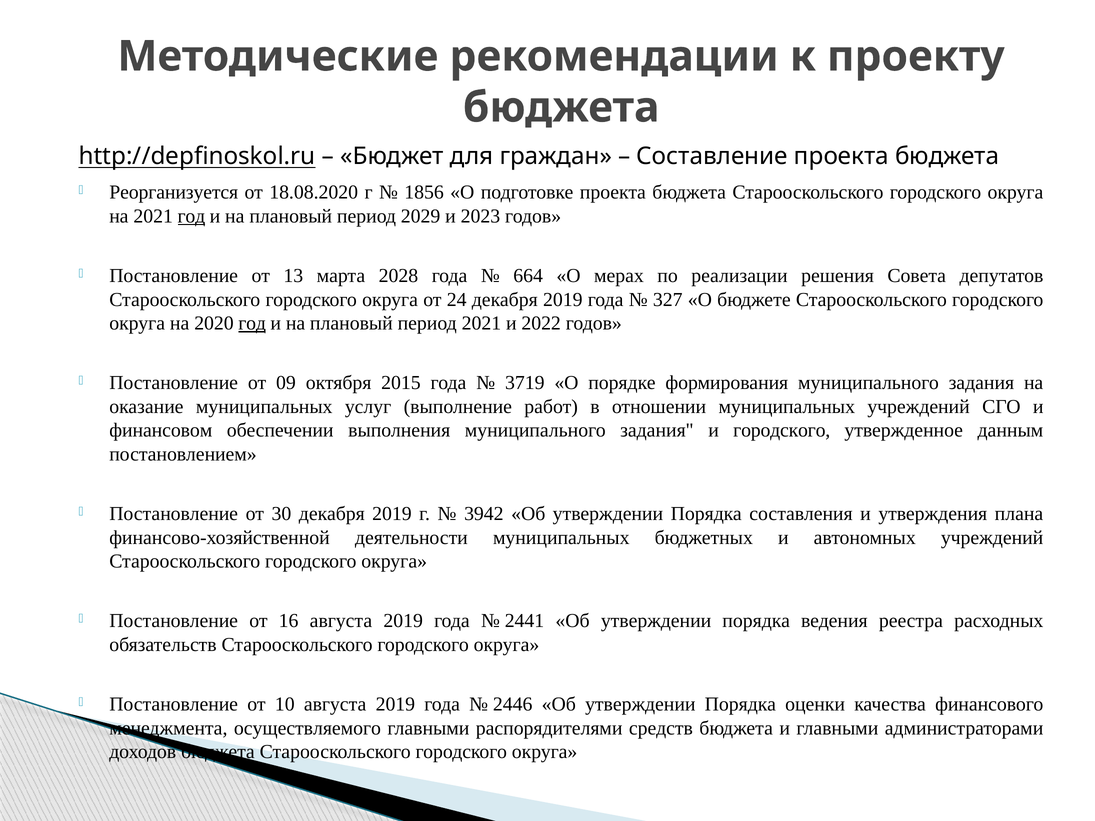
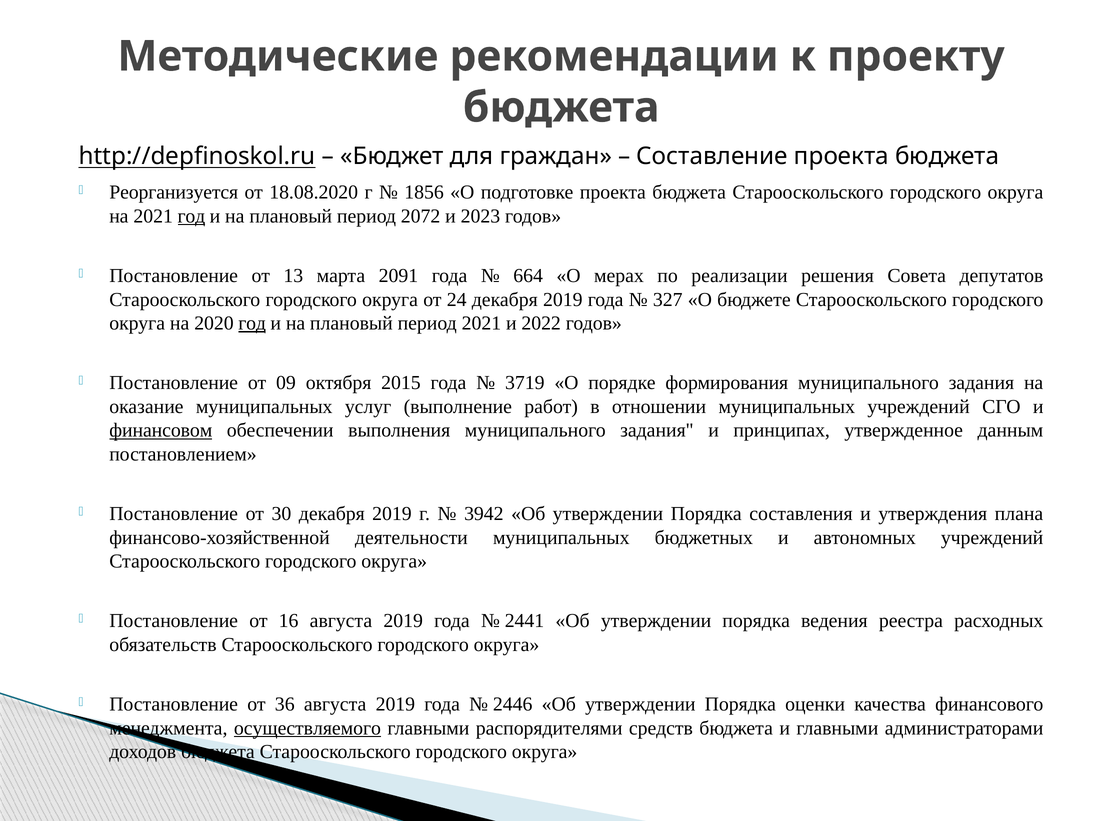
2029: 2029 -> 2072
2028: 2028 -> 2091
финансовом underline: none -> present
и городского: городского -> принципах
10: 10 -> 36
осуществляемого underline: none -> present
